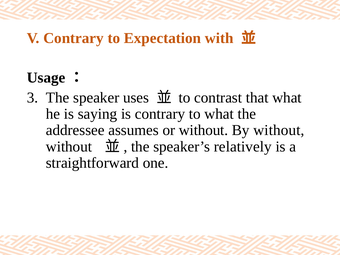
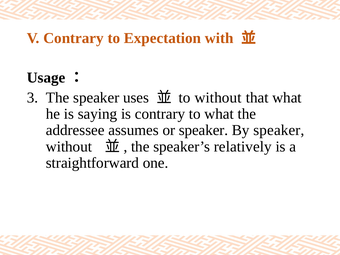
to contrast: contrast -> without
or without: without -> speaker
By without: without -> speaker
